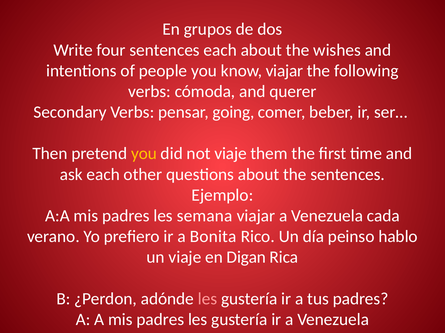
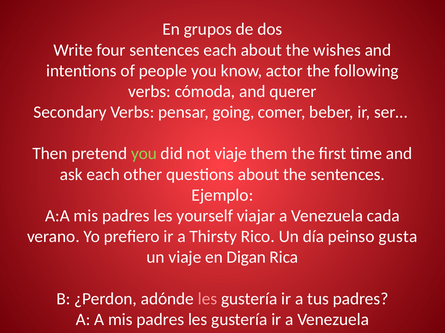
know viajar: viajar -> actor
you at (144, 154) colour: yellow -> light green
semana: semana -> yourself
Bonita: Bonita -> Thirsty
hablo: hablo -> gusta
